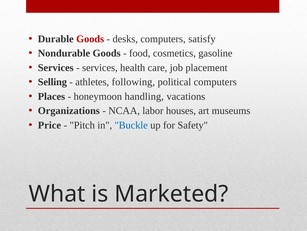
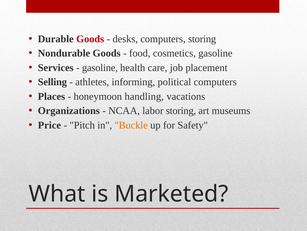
computers satisfy: satisfy -> storing
services at (100, 67): services -> gasoline
following: following -> informing
labor houses: houses -> storing
Buckle colour: blue -> orange
